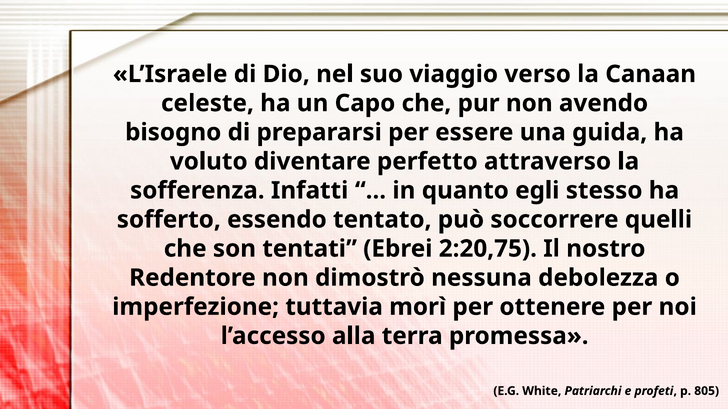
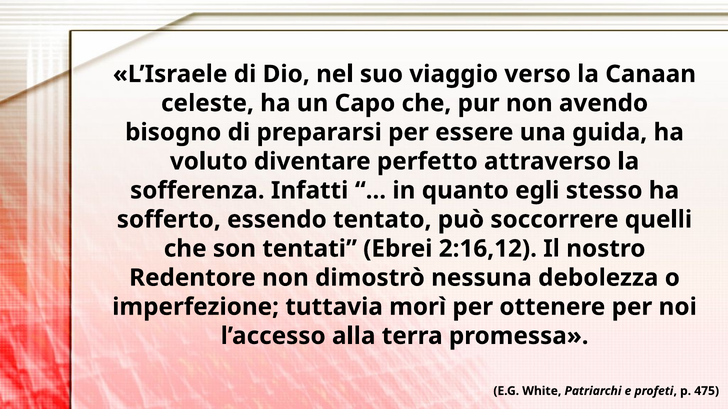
2:20,75: 2:20,75 -> 2:16,12
805: 805 -> 475
